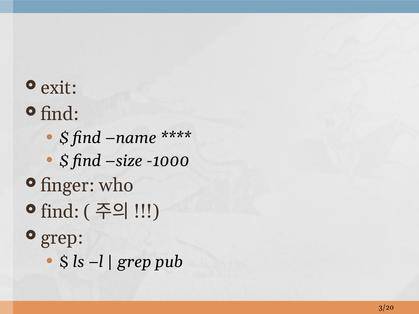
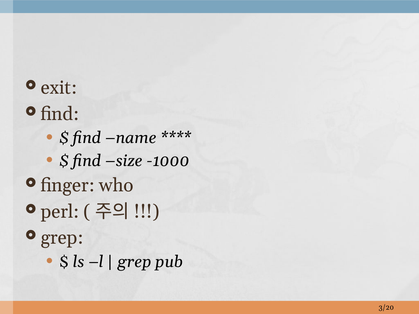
find at (60, 212): find -> perl
